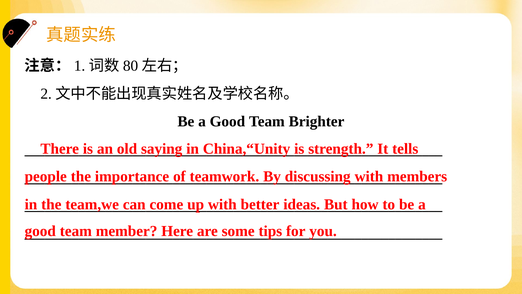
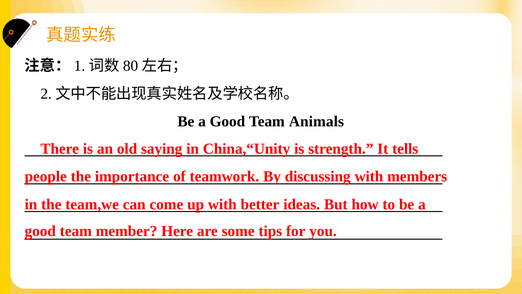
Brighter: Brighter -> Animals
